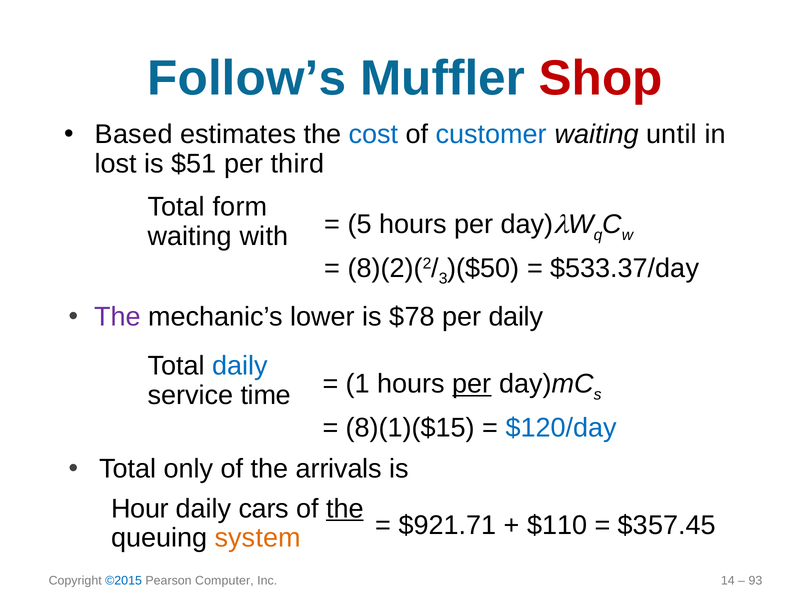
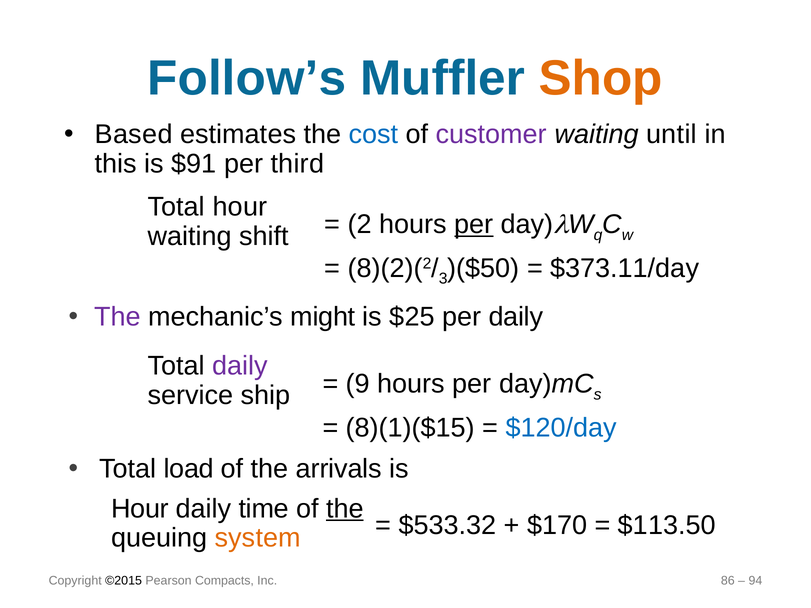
Shop colour: red -> orange
customer colour: blue -> purple
lost: lost -> this
$51: $51 -> $91
Total form: form -> hour
with: with -> shift
5: 5 -> 2
per at (474, 225) underline: none -> present
$533.37/day: $533.37/day -> $373.11/day
lower: lower -> might
$78: $78 -> $25
daily at (240, 366) colour: blue -> purple
time: time -> ship
1: 1 -> 9
per at (472, 384) underline: present -> none
only: only -> load
cars: cars -> time
$921.71: $921.71 -> $533.32
$110: $110 -> $170
$357.45: $357.45 -> $113.50
©2015 colour: blue -> black
Computer: Computer -> Compacts
14: 14 -> 86
93: 93 -> 94
